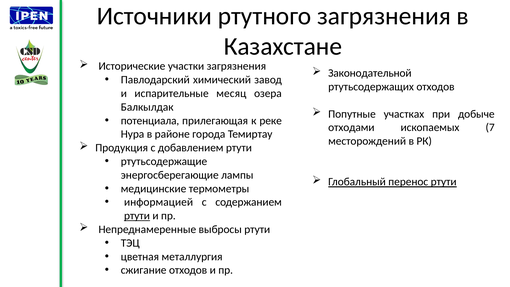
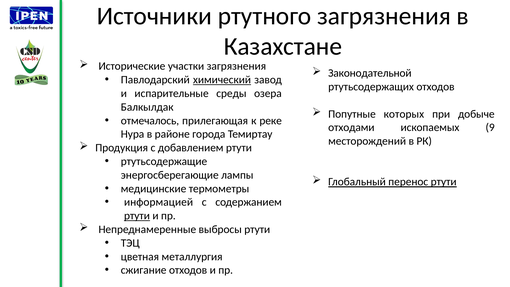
химический underline: none -> present
месяц: месяц -> среды
участках: участках -> которых
потенциала: потенциала -> отмечалось
7: 7 -> 9
